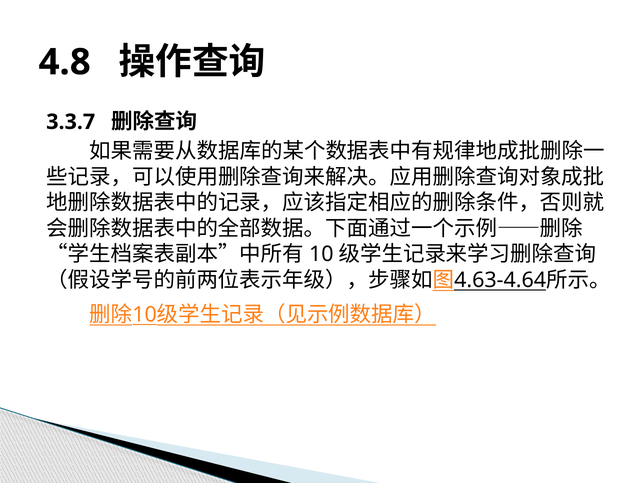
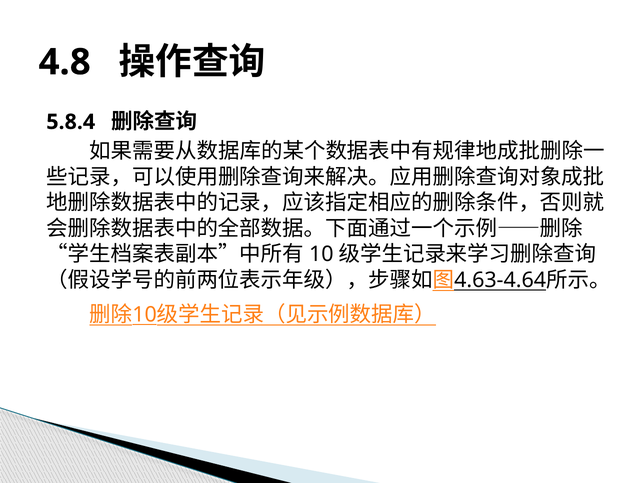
3.3.7: 3.3.7 -> 5.8.4
